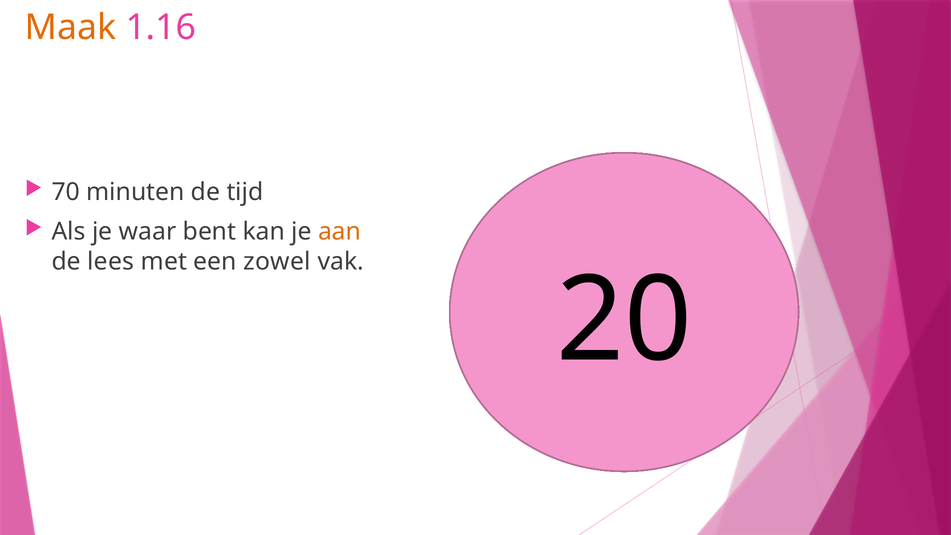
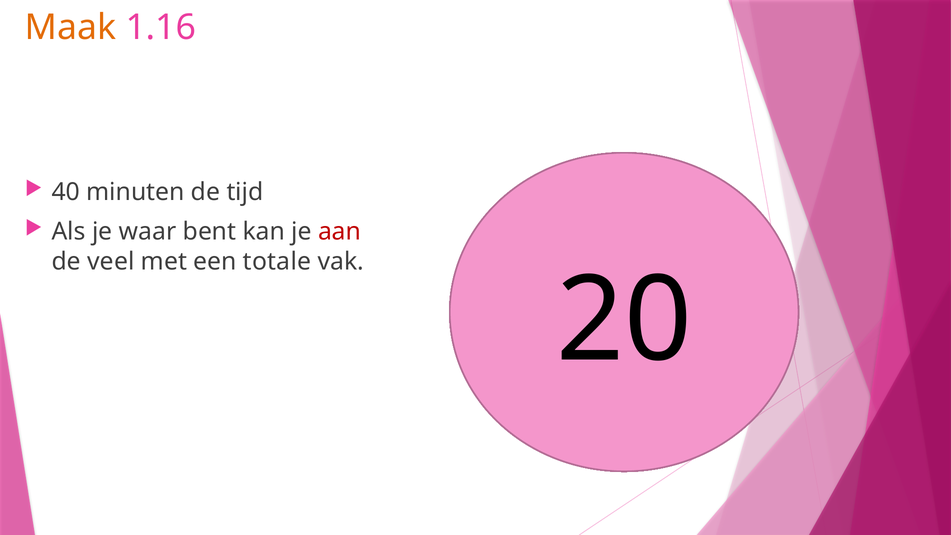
70: 70 -> 40
aan colour: orange -> red
lees: lees -> veel
zowel: zowel -> totale
